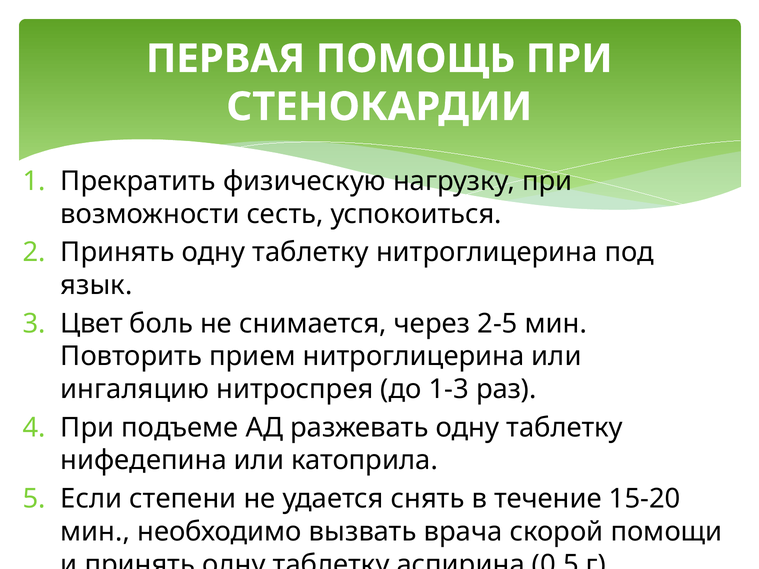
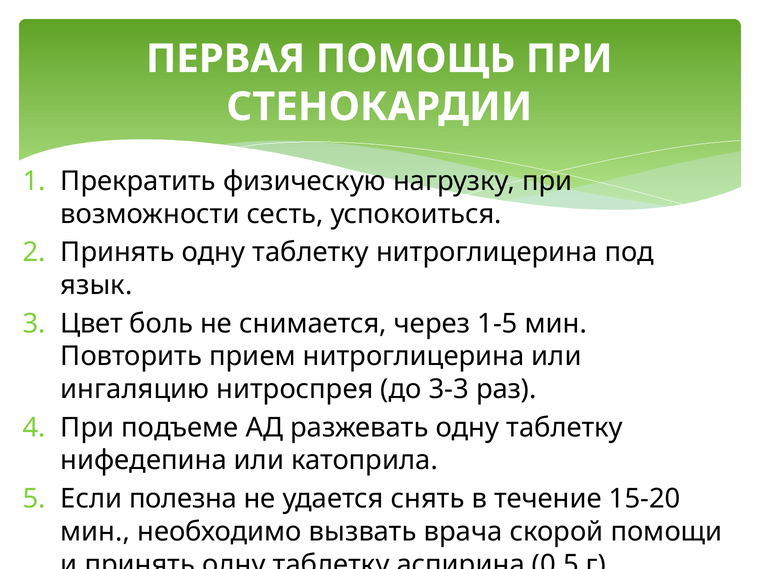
2-5: 2-5 -> 1-5
1-3: 1-3 -> 3-3
степени: степени -> полезна
